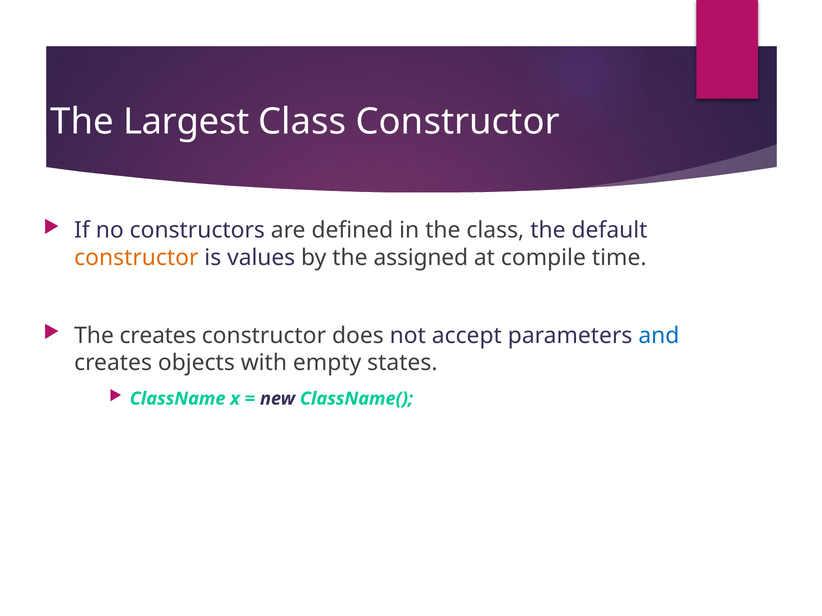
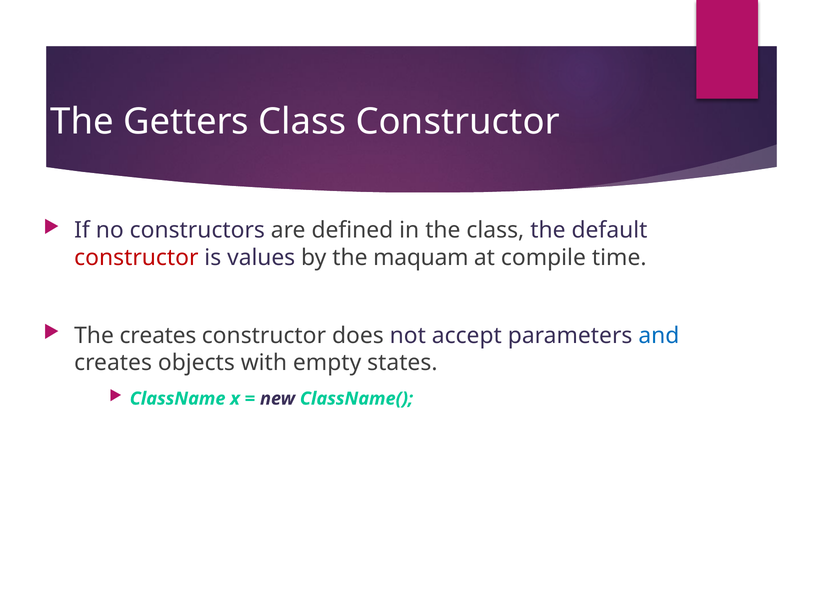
Largest: Largest -> Getters
constructor at (136, 258) colour: orange -> red
assigned: assigned -> maquam
